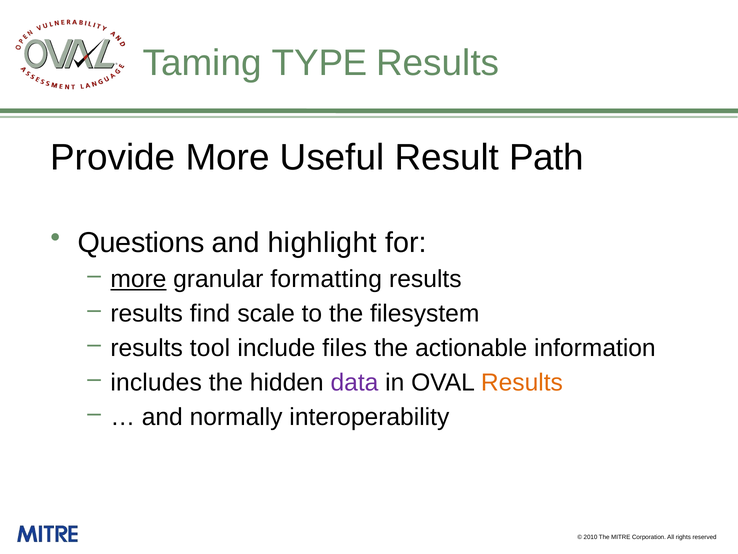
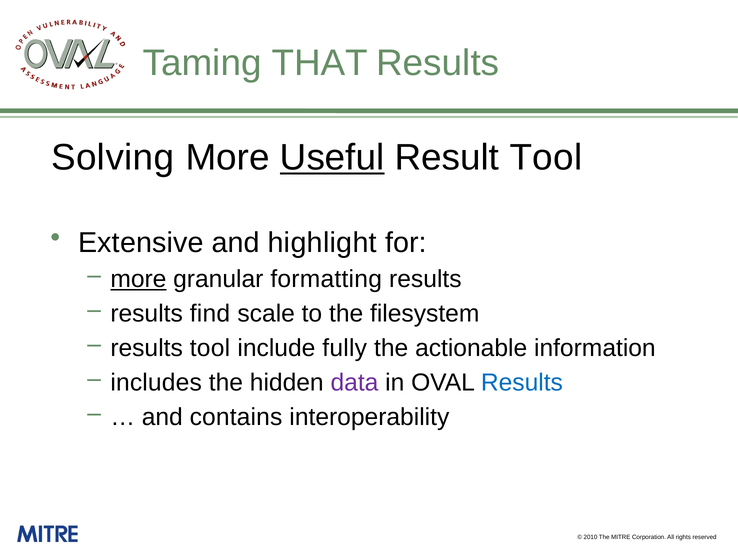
TYPE: TYPE -> THAT
Provide: Provide -> Solving
Useful underline: none -> present
Result Path: Path -> Tool
Questions: Questions -> Extensive
files: files -> fully
Results at (522, 382) colour: orange -> blue
normally: normally -> contains
